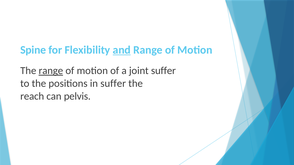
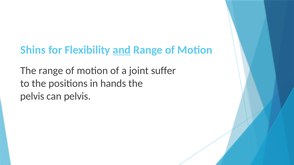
Spine: Spine -> Shins
range at (51, 71) underline: present -> none
in suffer: suffer -> hands
reach at (32, 96): reach -> pelvis
